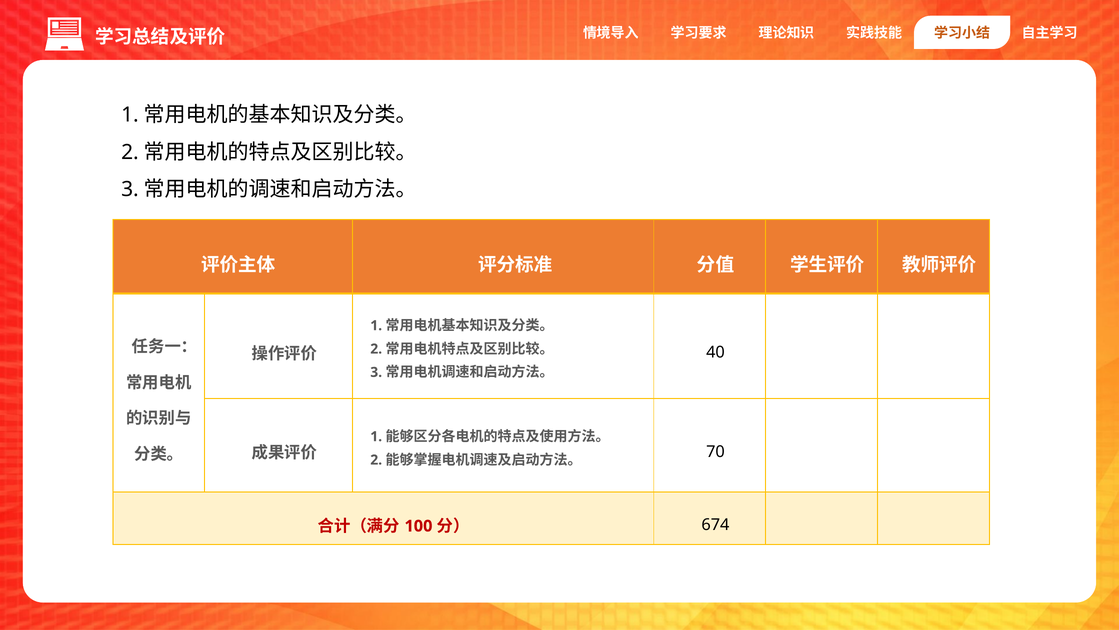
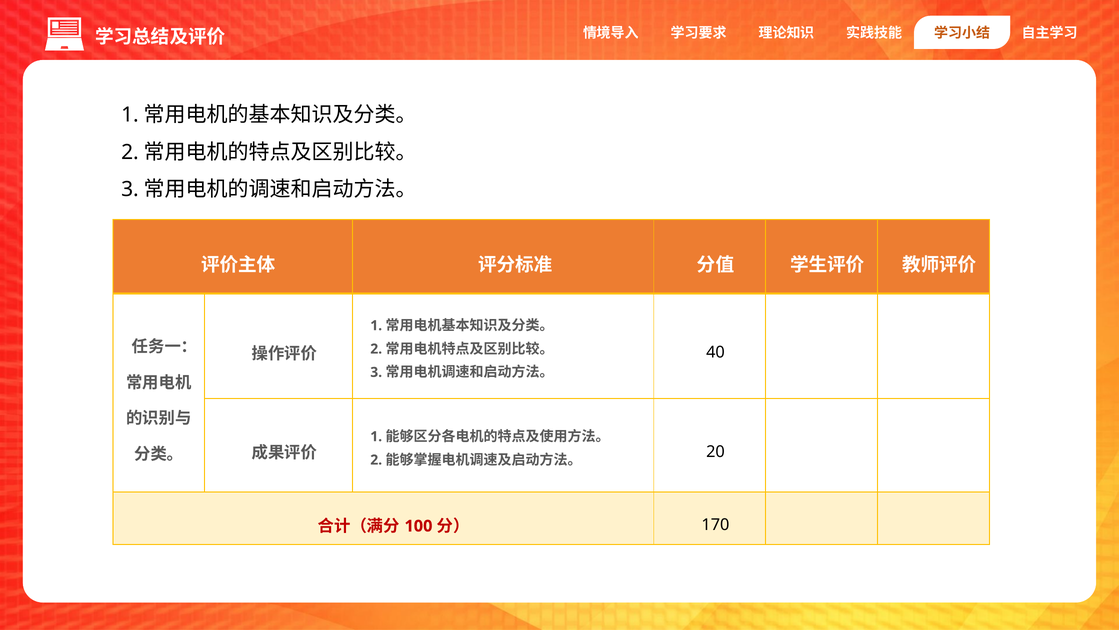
70: 70 -> 20
674: 674 -> 170
